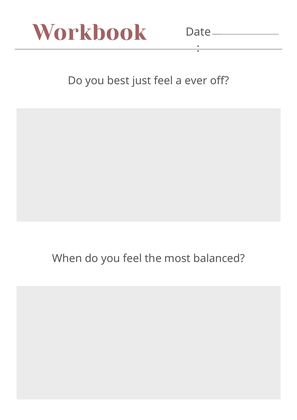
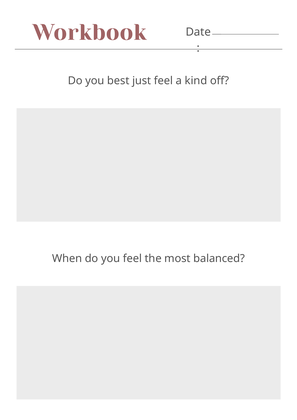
ever: ever -> kind
